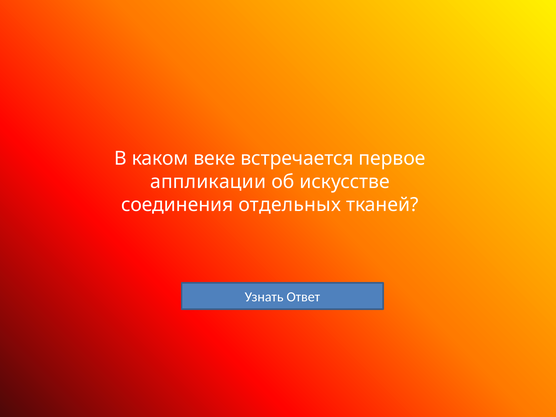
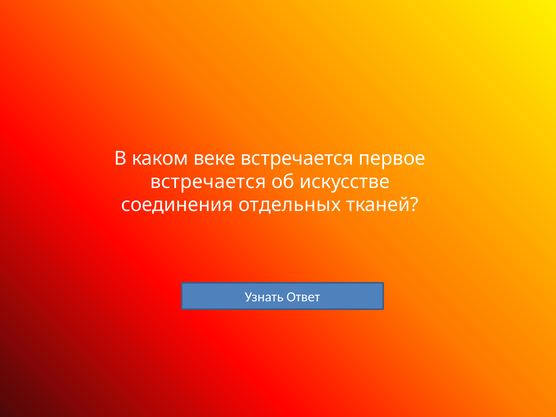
аппликации at (208, 182): аппликации -> встречается
